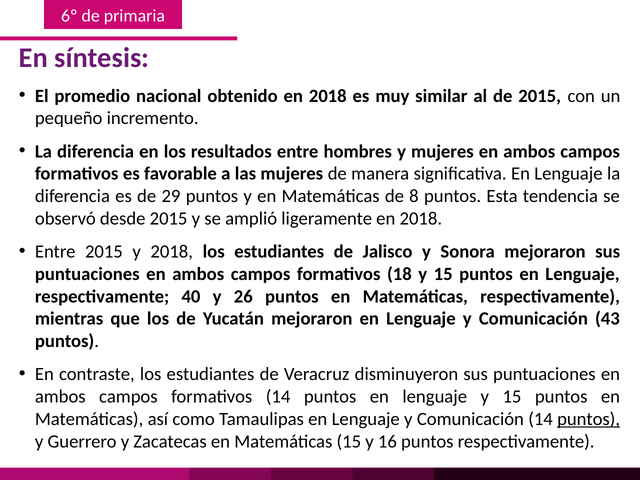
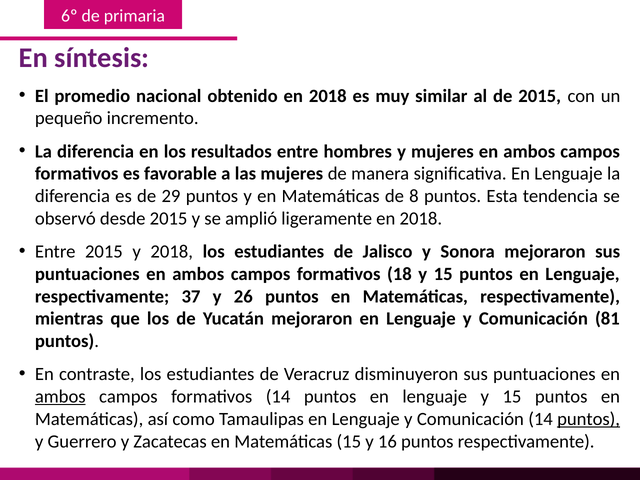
40: 40 -> 37
43: 43 -> 81
ambos at (60, 397) underline: none -> present
